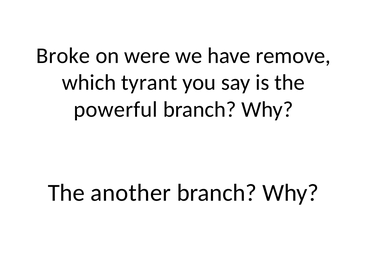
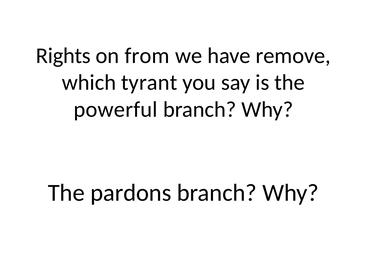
Broke: Broke -> Rights
were: were -> from
another: another -> pardons
